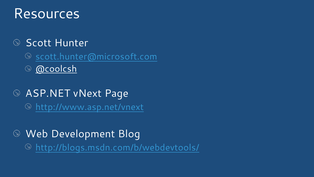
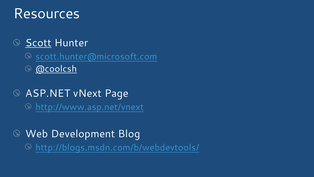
Scott underline: none -> present
